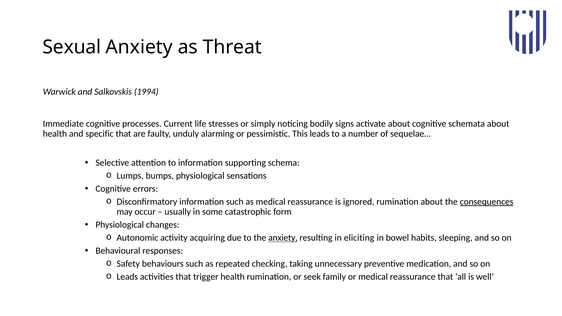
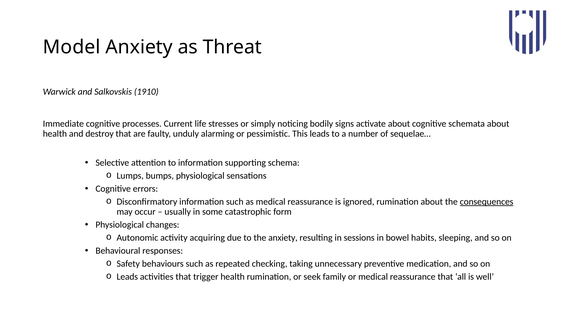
Sexual: Sexual -> Model
1994: 1994 -> 1910
specific: specific -> destroy
anxiety at (283, 238) underline: present -> none
eliciting: eliciting -> sessions
